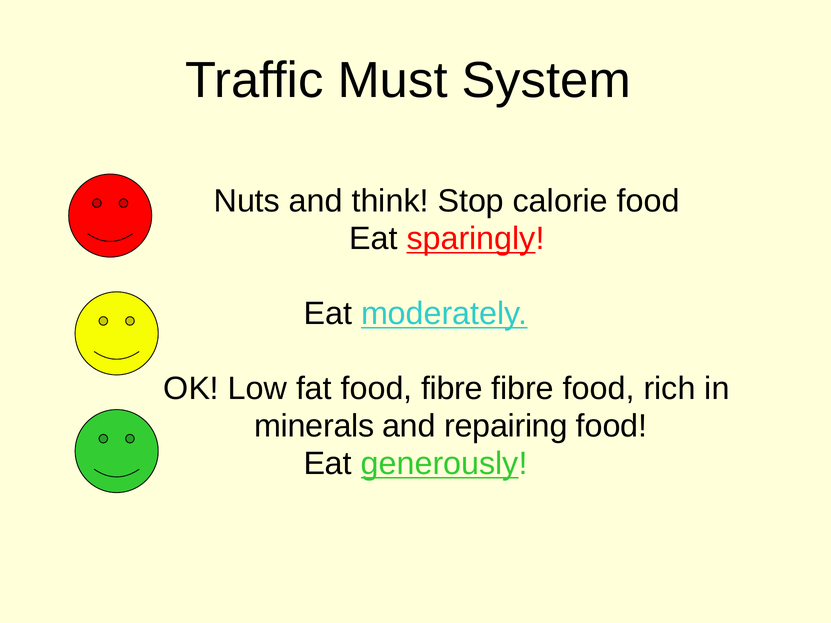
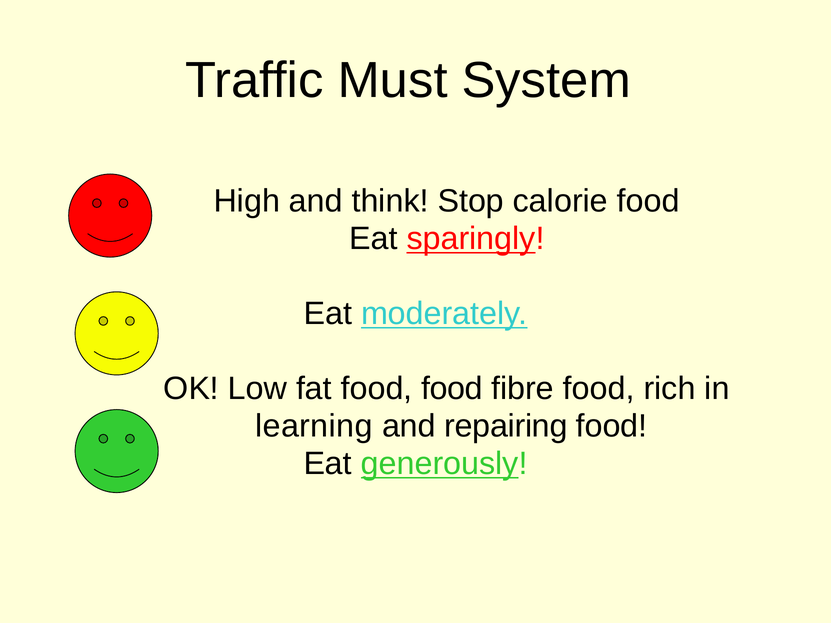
Nuts: Nuts -> High
food fibre: fibre -> food
minerals: minerals -> learning
